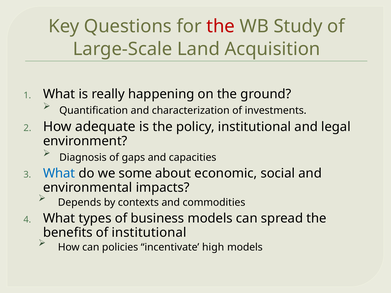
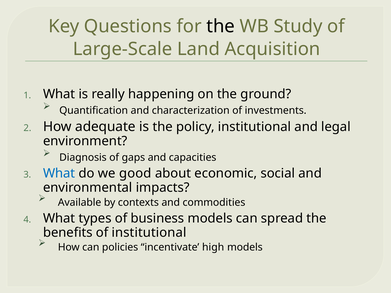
the at (221, 26) colour: red -> black
some: some -> good
Depends: Depends -> Available
